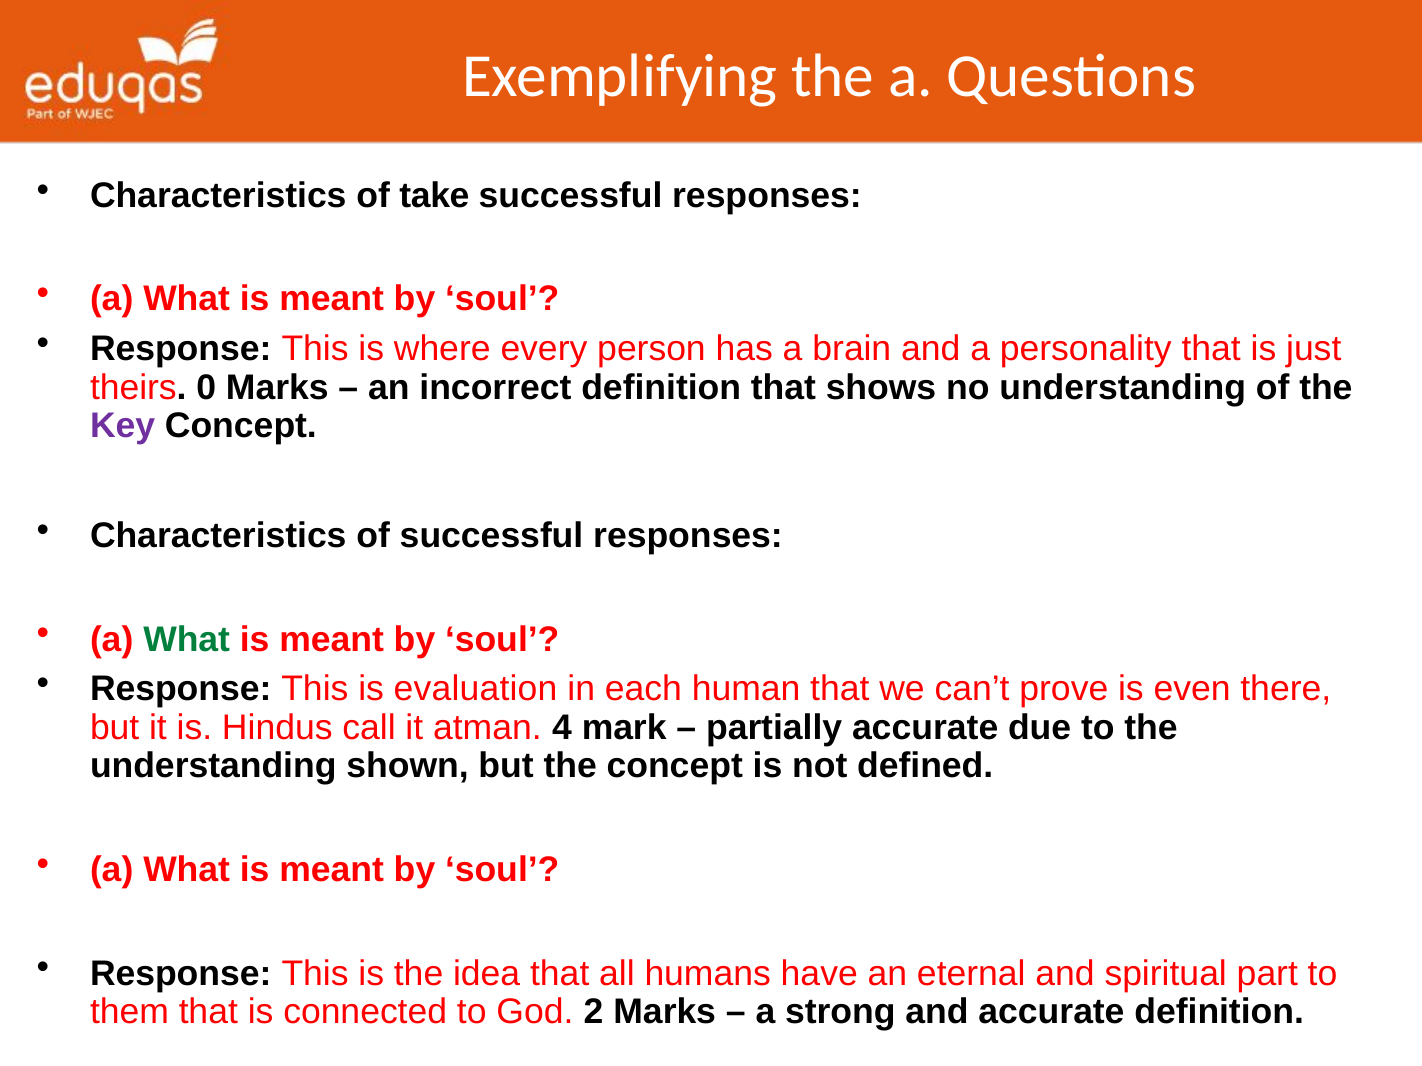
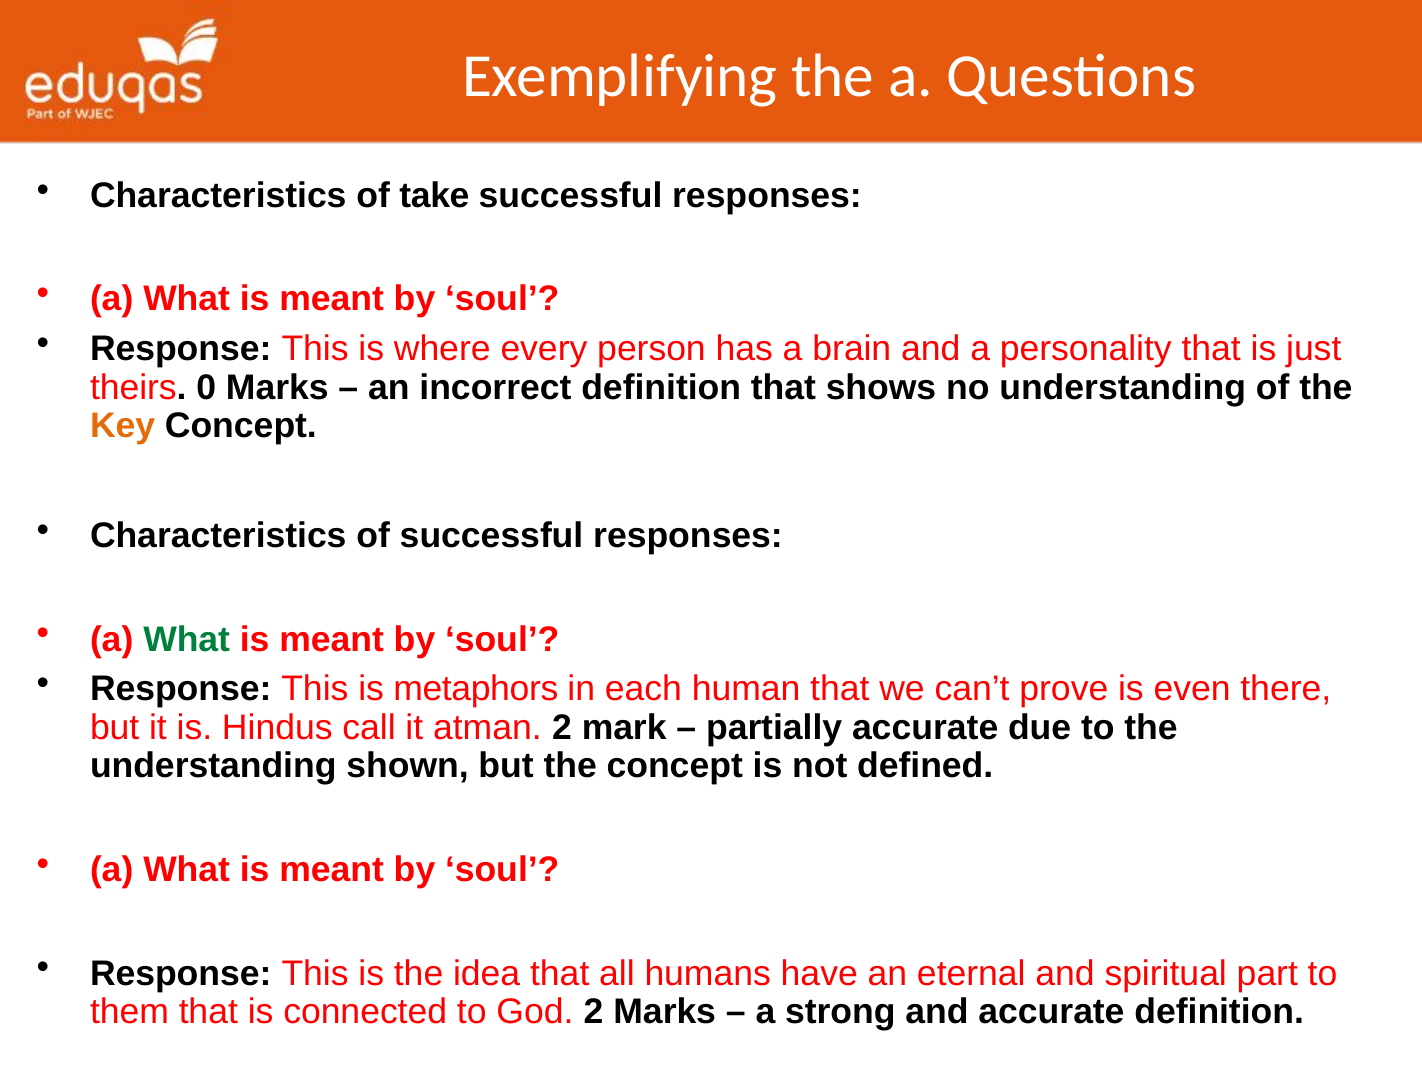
Key colour: purple -> orange
evaluation: evaluation -> metaphors
atman 4: 4 -> 2
